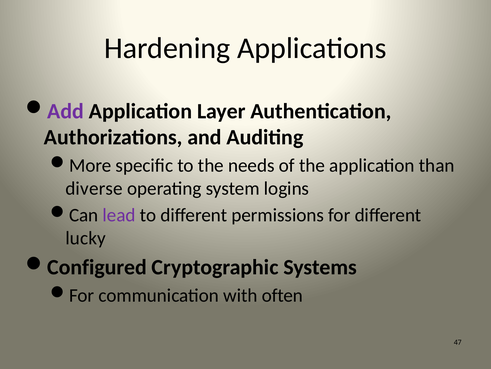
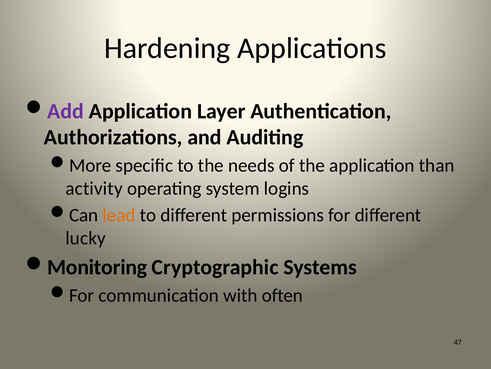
diverse: diverse -> activity
lead colour: purple -> orange
Configured: Configured -> Monitoring
